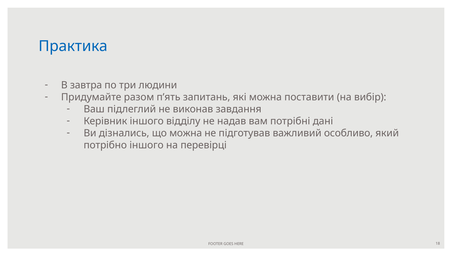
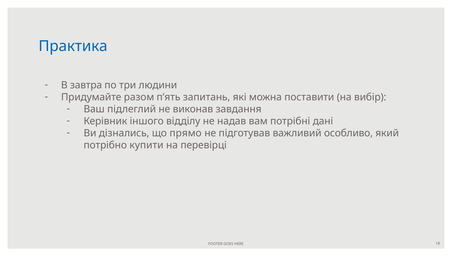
що можна: можна -> прямо
потрібно іншого: іншого -> купити
